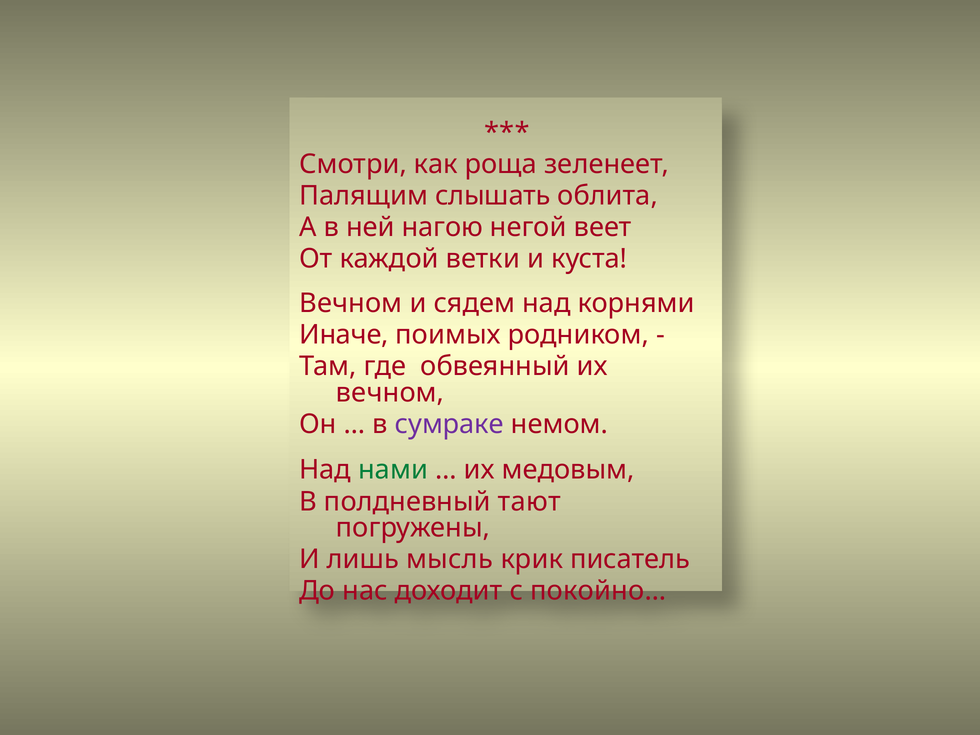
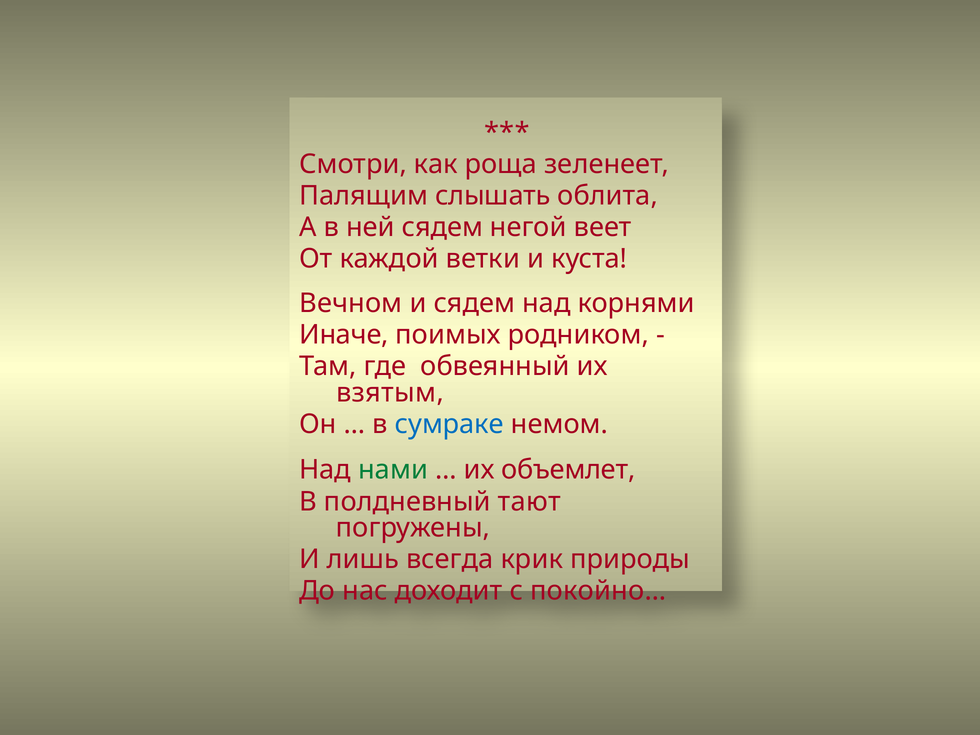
ней нагою: нагою -> сядем
вечном at (390, 393): вечном -> взятым
сумраке colour: purple -> blue
медовым: медовым -> объемлет
мысль: мысль -> всегда
писатель: писатель -> природы
